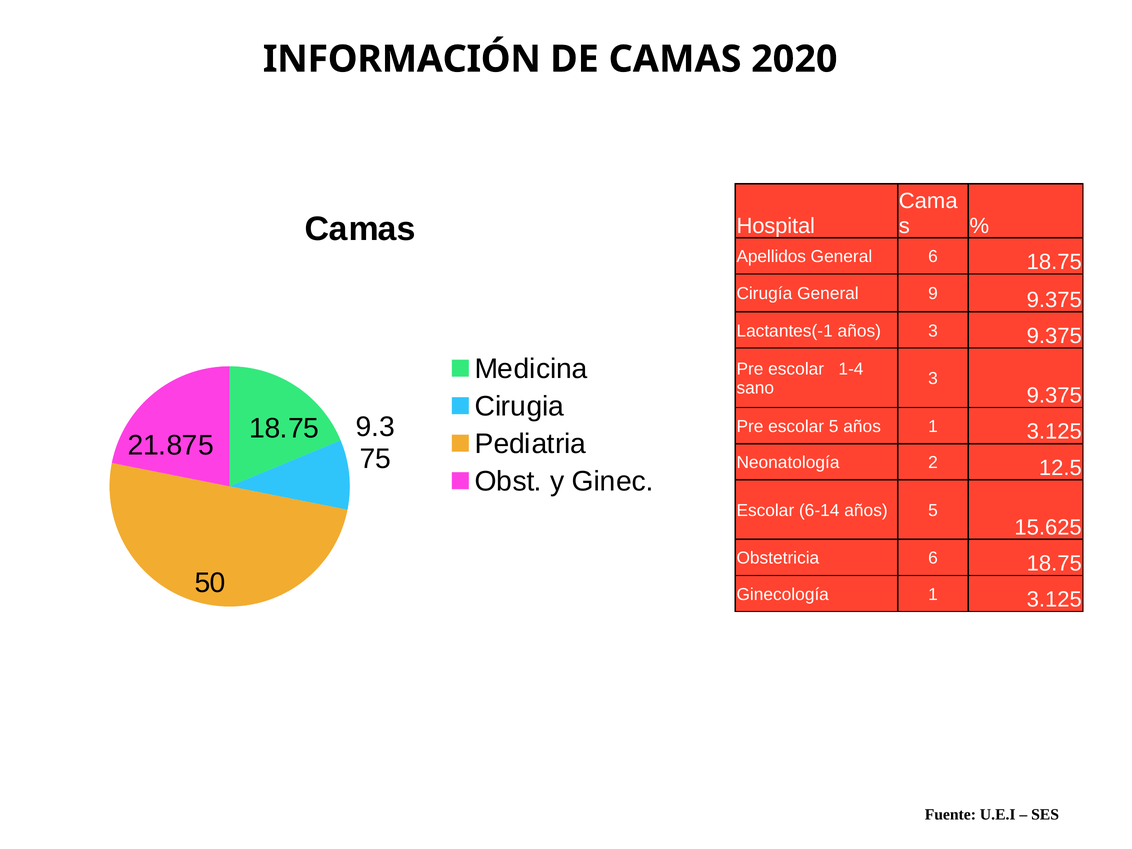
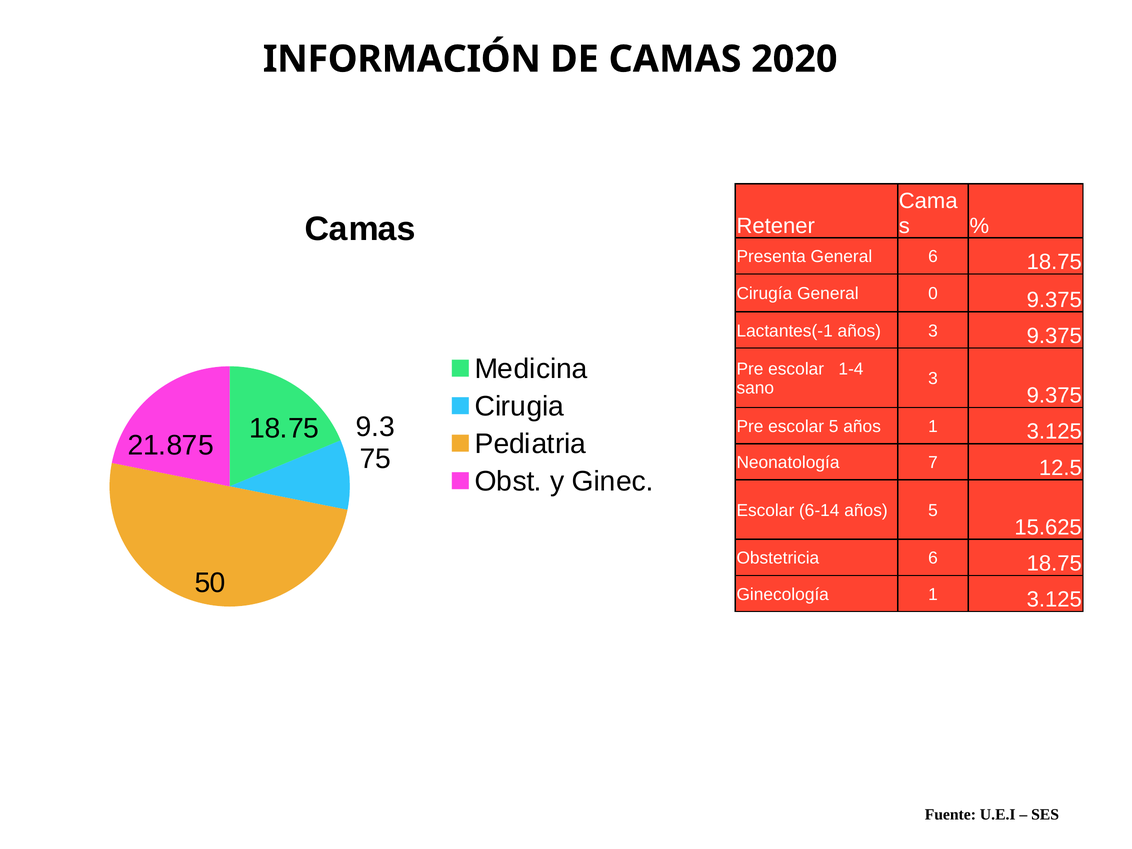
Hospital: Hospital -> Retener
Apellidos: Apellidos -> Presenta
9: 9 -> 0
2: 2 -> 7
